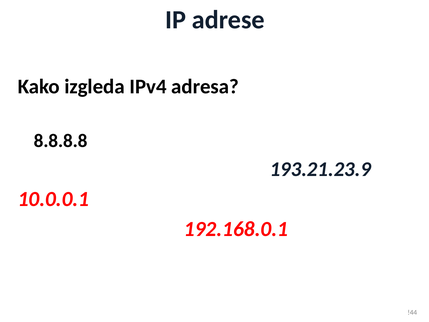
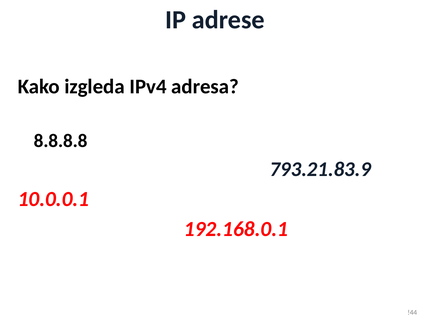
193.21.23.9: 193.21.23.9 -> 793.21.83.9
